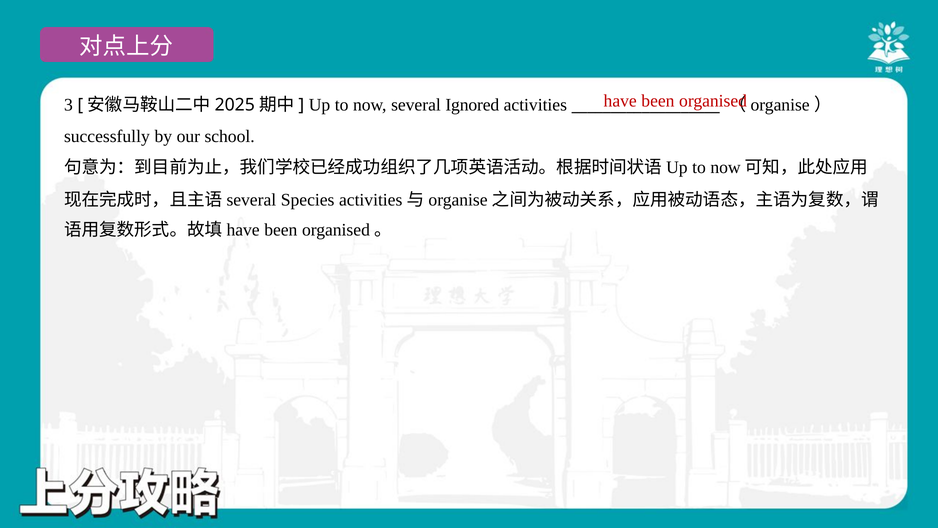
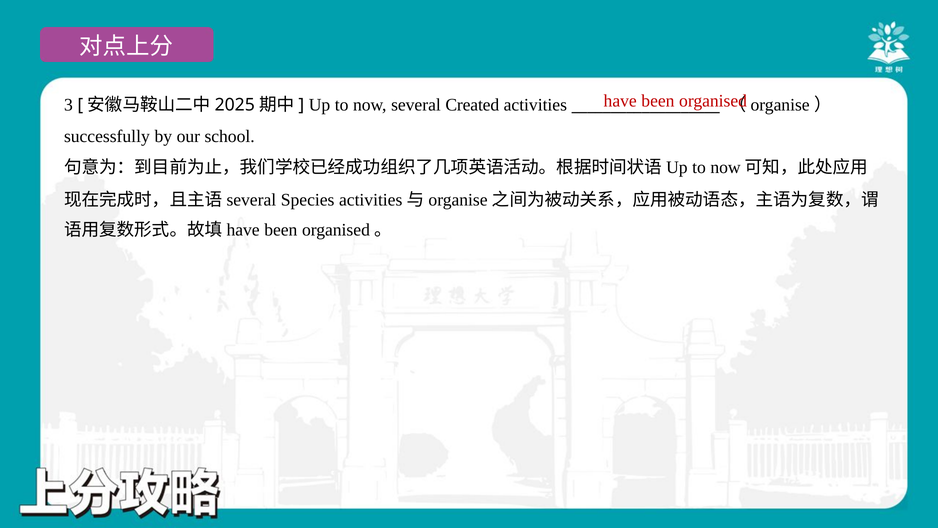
Ignored: Ignored -> Created
